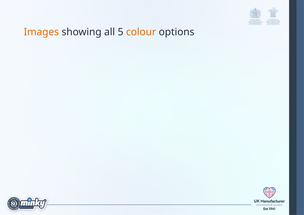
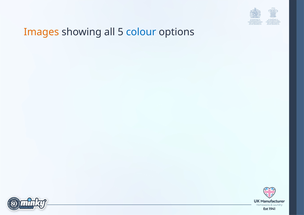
colour colour: orange -> blue
